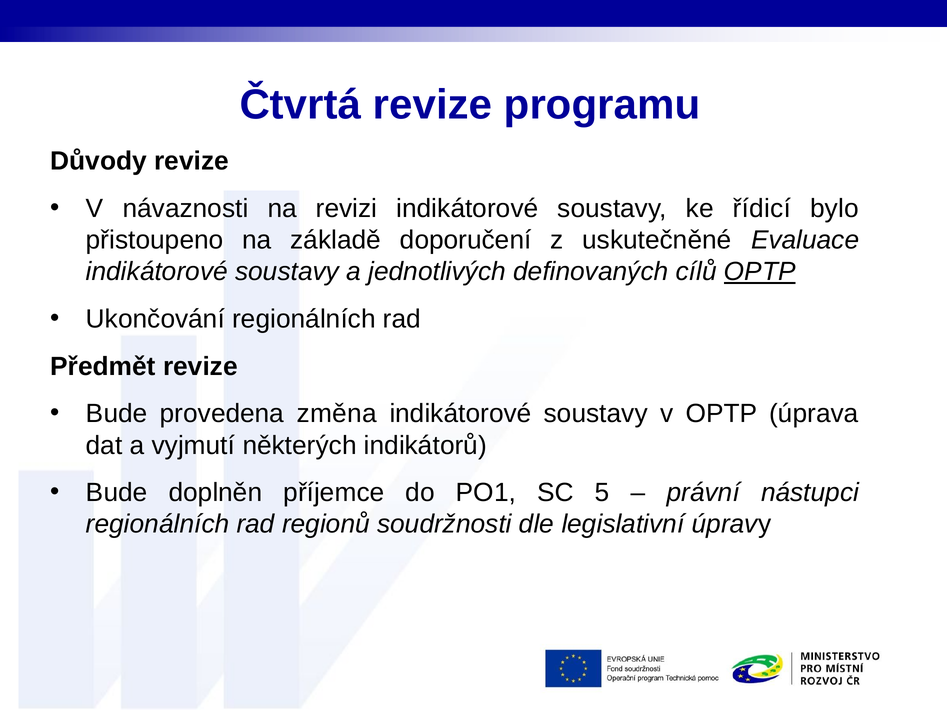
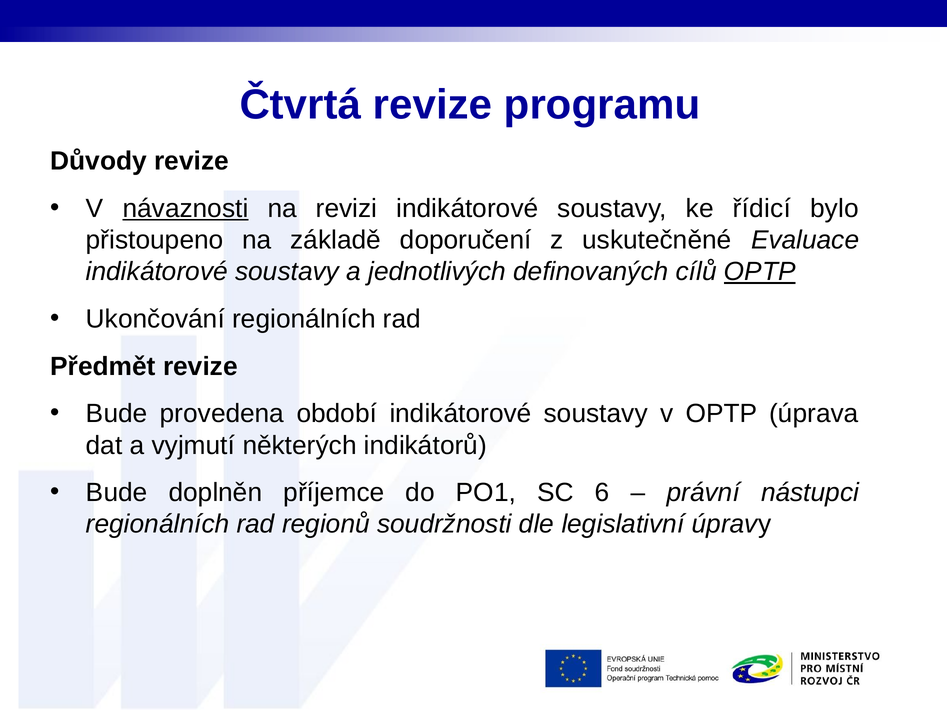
návaznosti underline: none -> present
změna: změna -> období
5: 5 -> 6
